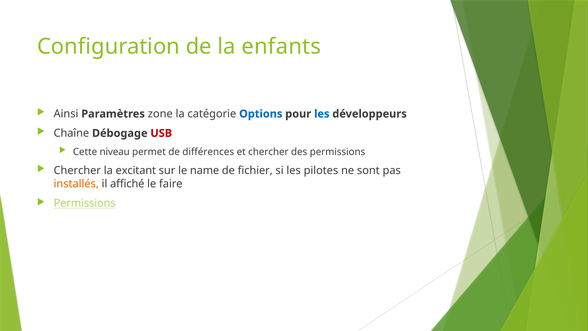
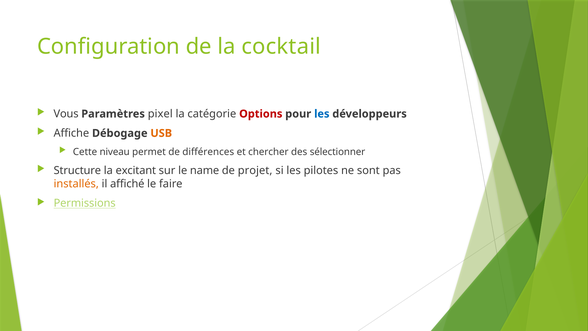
enfants: enfants -> cocktail
Ainsi: Ainsi -> Vous
zone: zone -> pixel
Options colour: blue -> red
Chaîne: Chaîne -> Affiche
USB colour: red -> orange
des permissions: permissions -> sélectionner
Chercher at (77, 170): Chercher -> Structure
fichier: fichier -> projet
